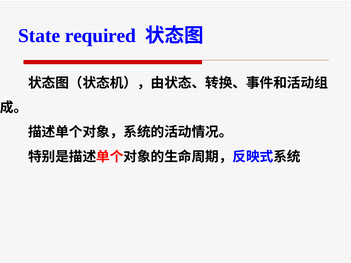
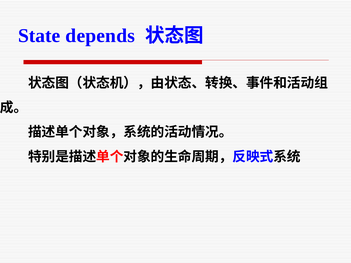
required: required -> depends
